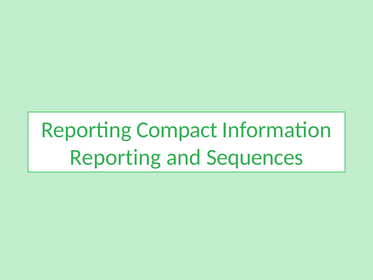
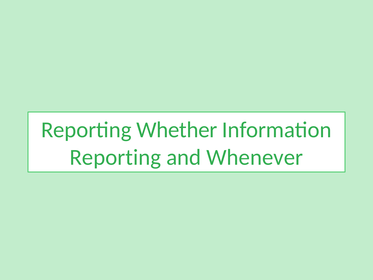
Compact: Compact -> Whether
Sequences: Sequences -> Whenever
